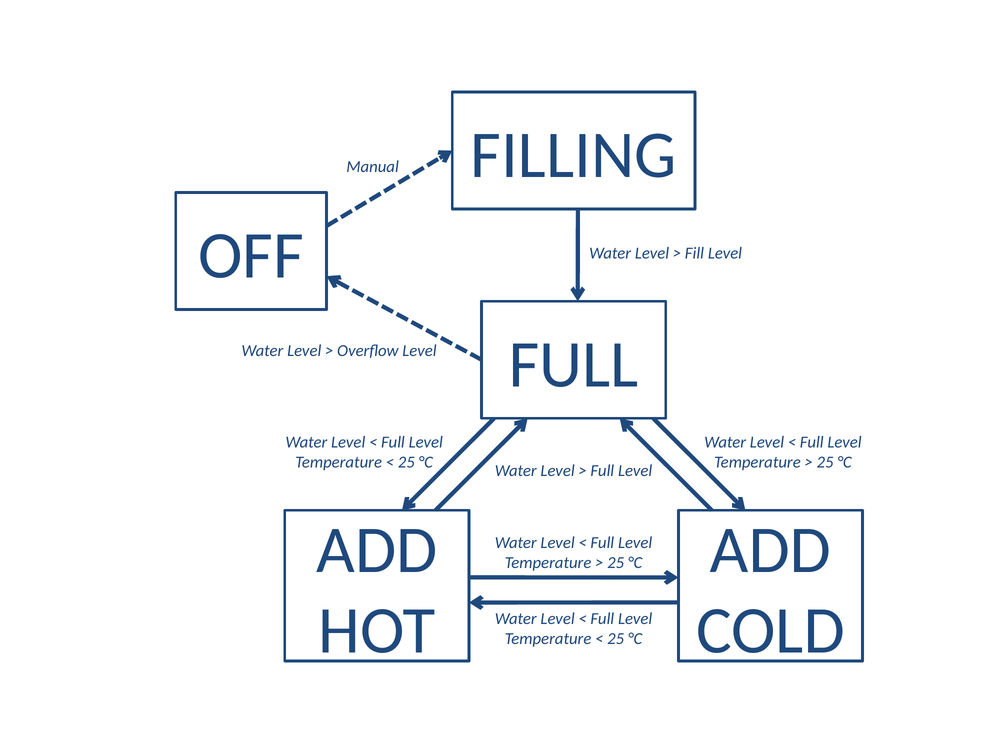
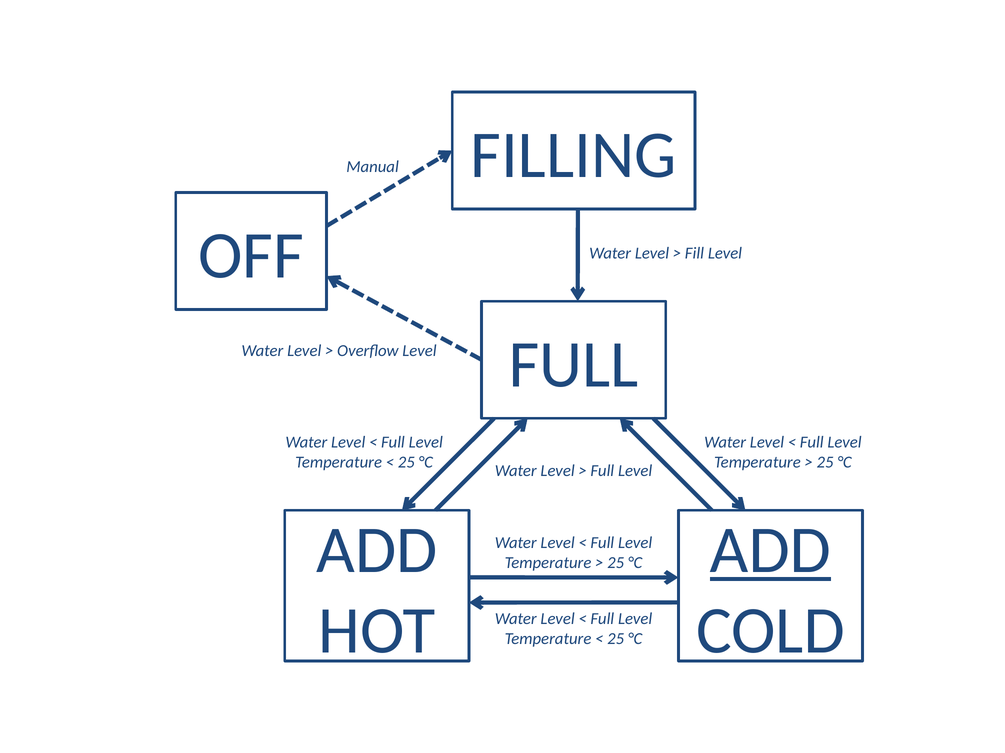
ADD at (770, 551) underline: none -> present
